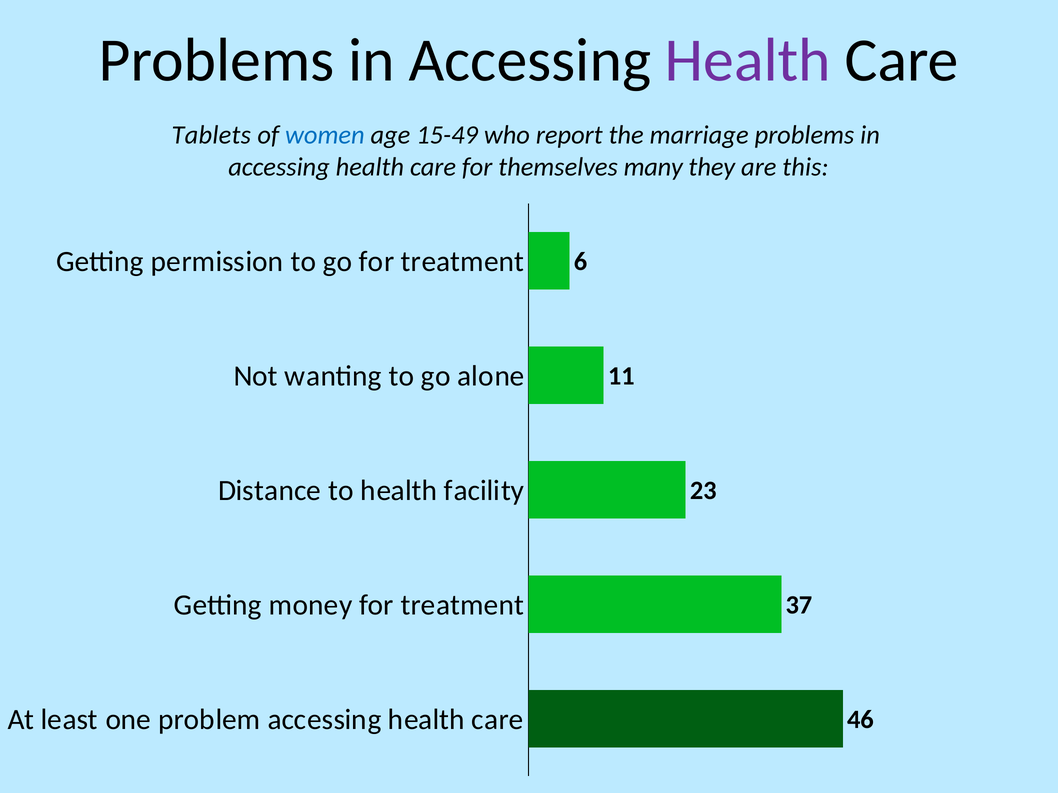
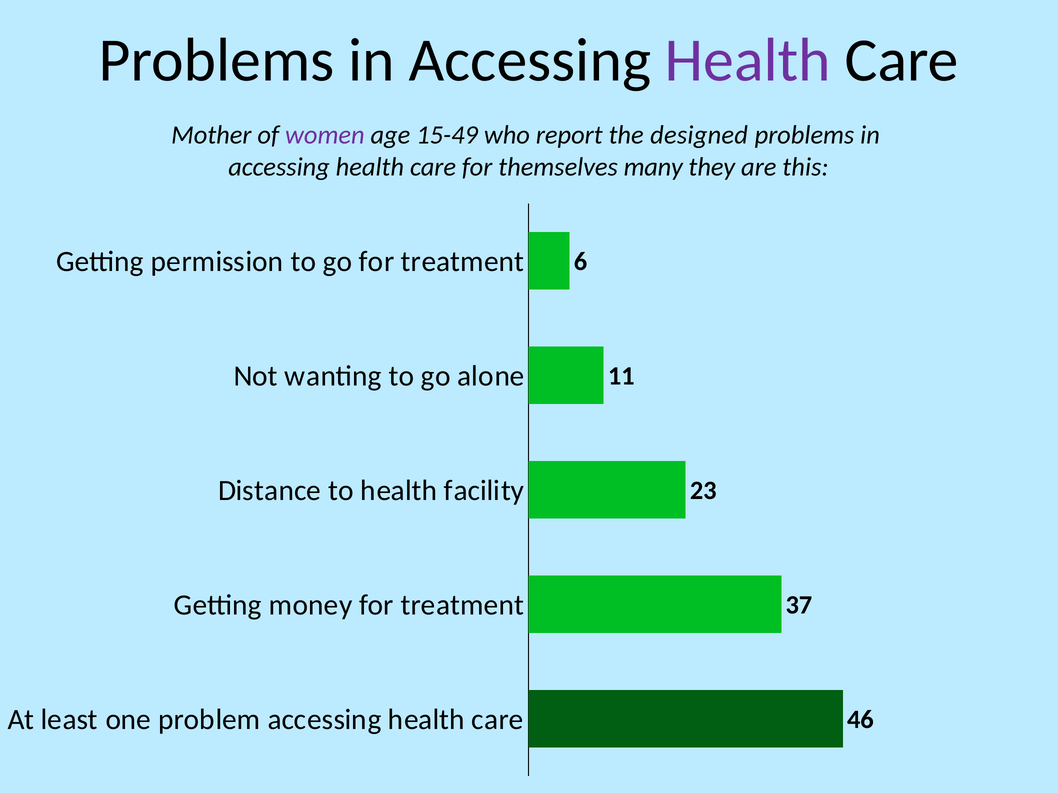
Tablets: Tablets -> Mother
women colour: blue -> purple
marriage: marriage -> designed
